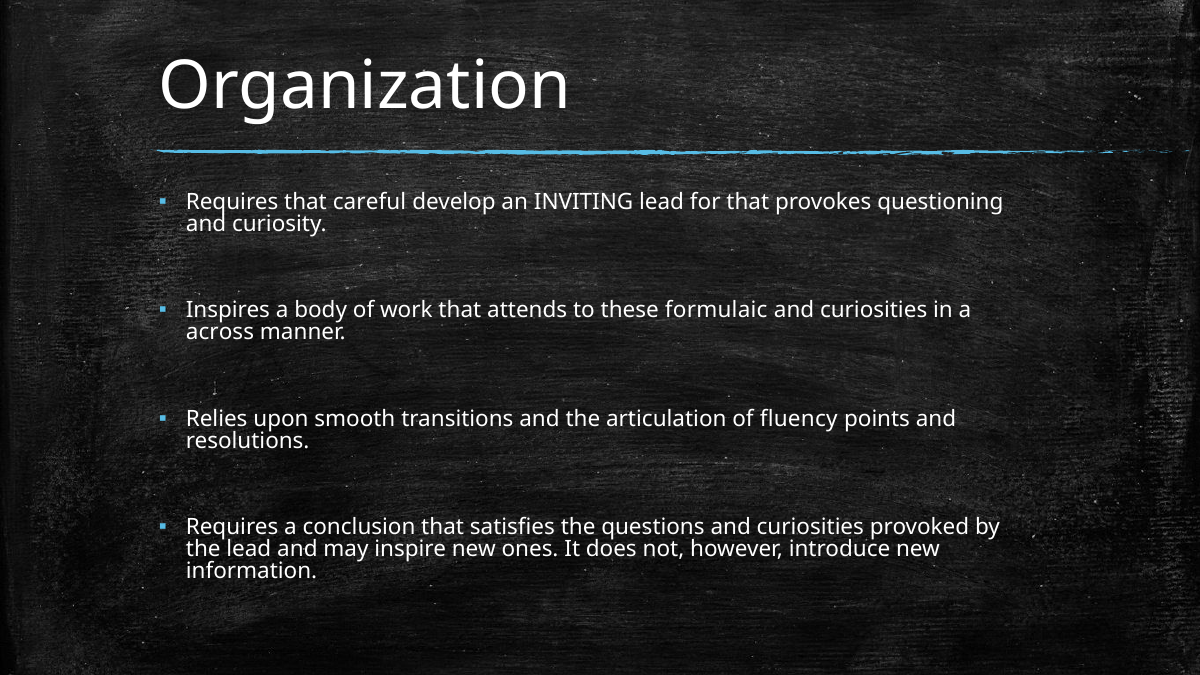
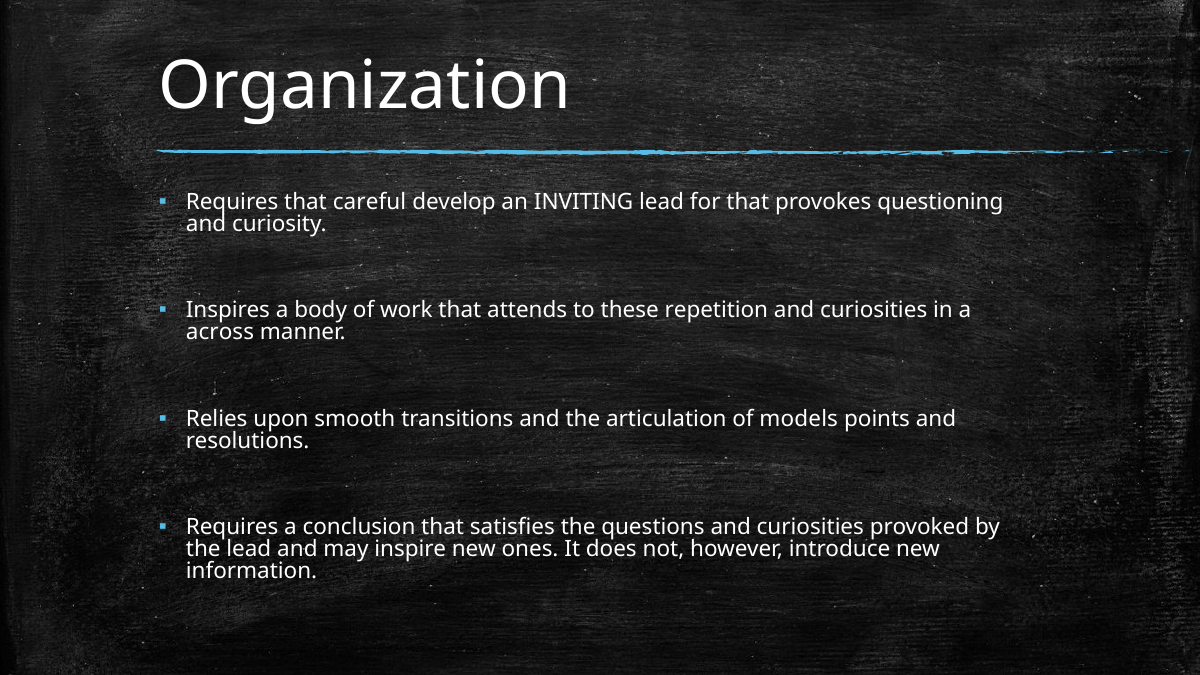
formulaic: formulaic -> repetition
fluency: fluency -> models
